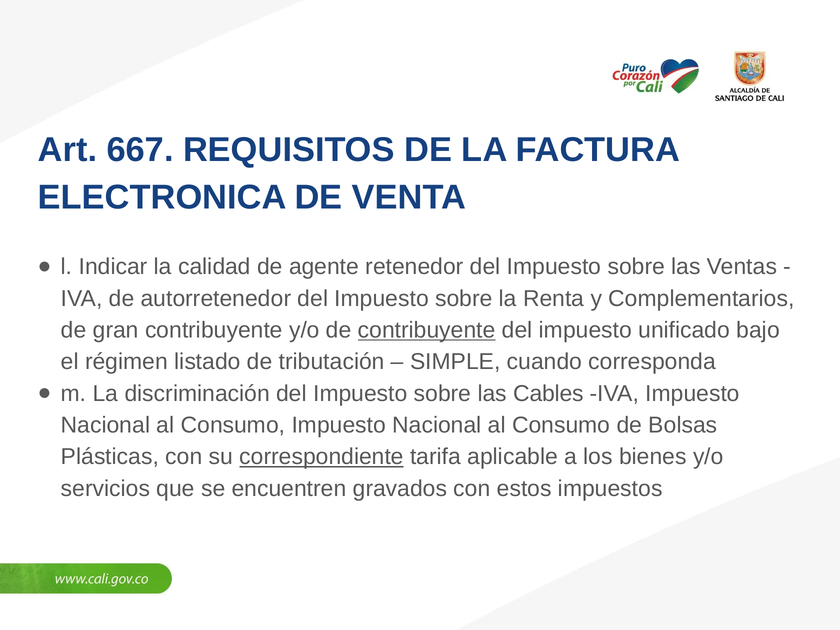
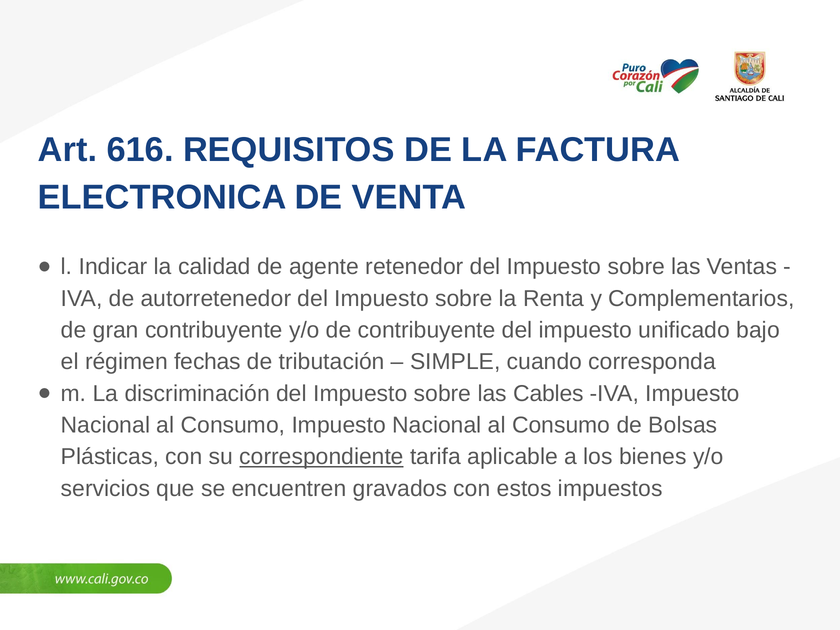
667: 667 -> 616
contribuyente at (427, 330) underline: present -> none
listado: listado -> fechas
